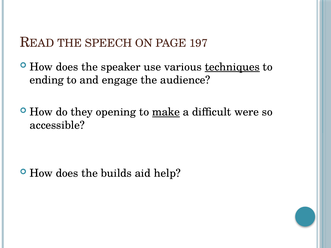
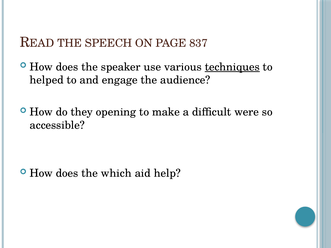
197: 197 -> 837
ending: ending -> helped
make underline: present -> none
builds: builds -> which
